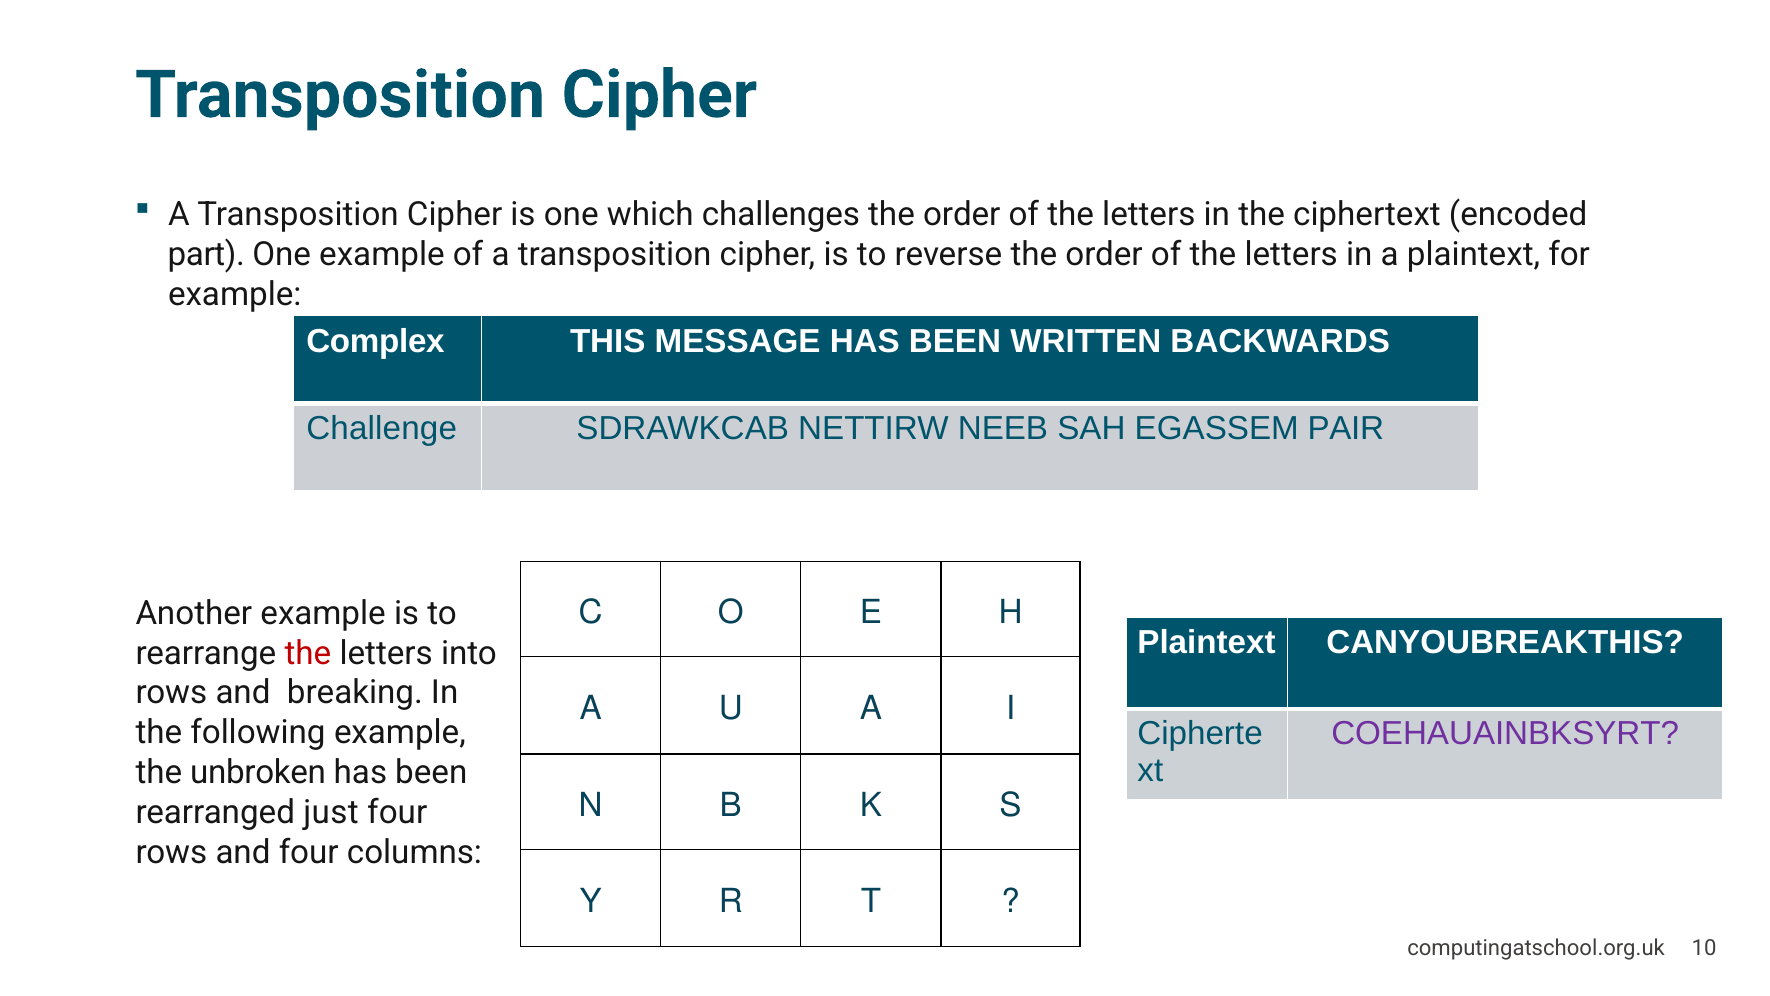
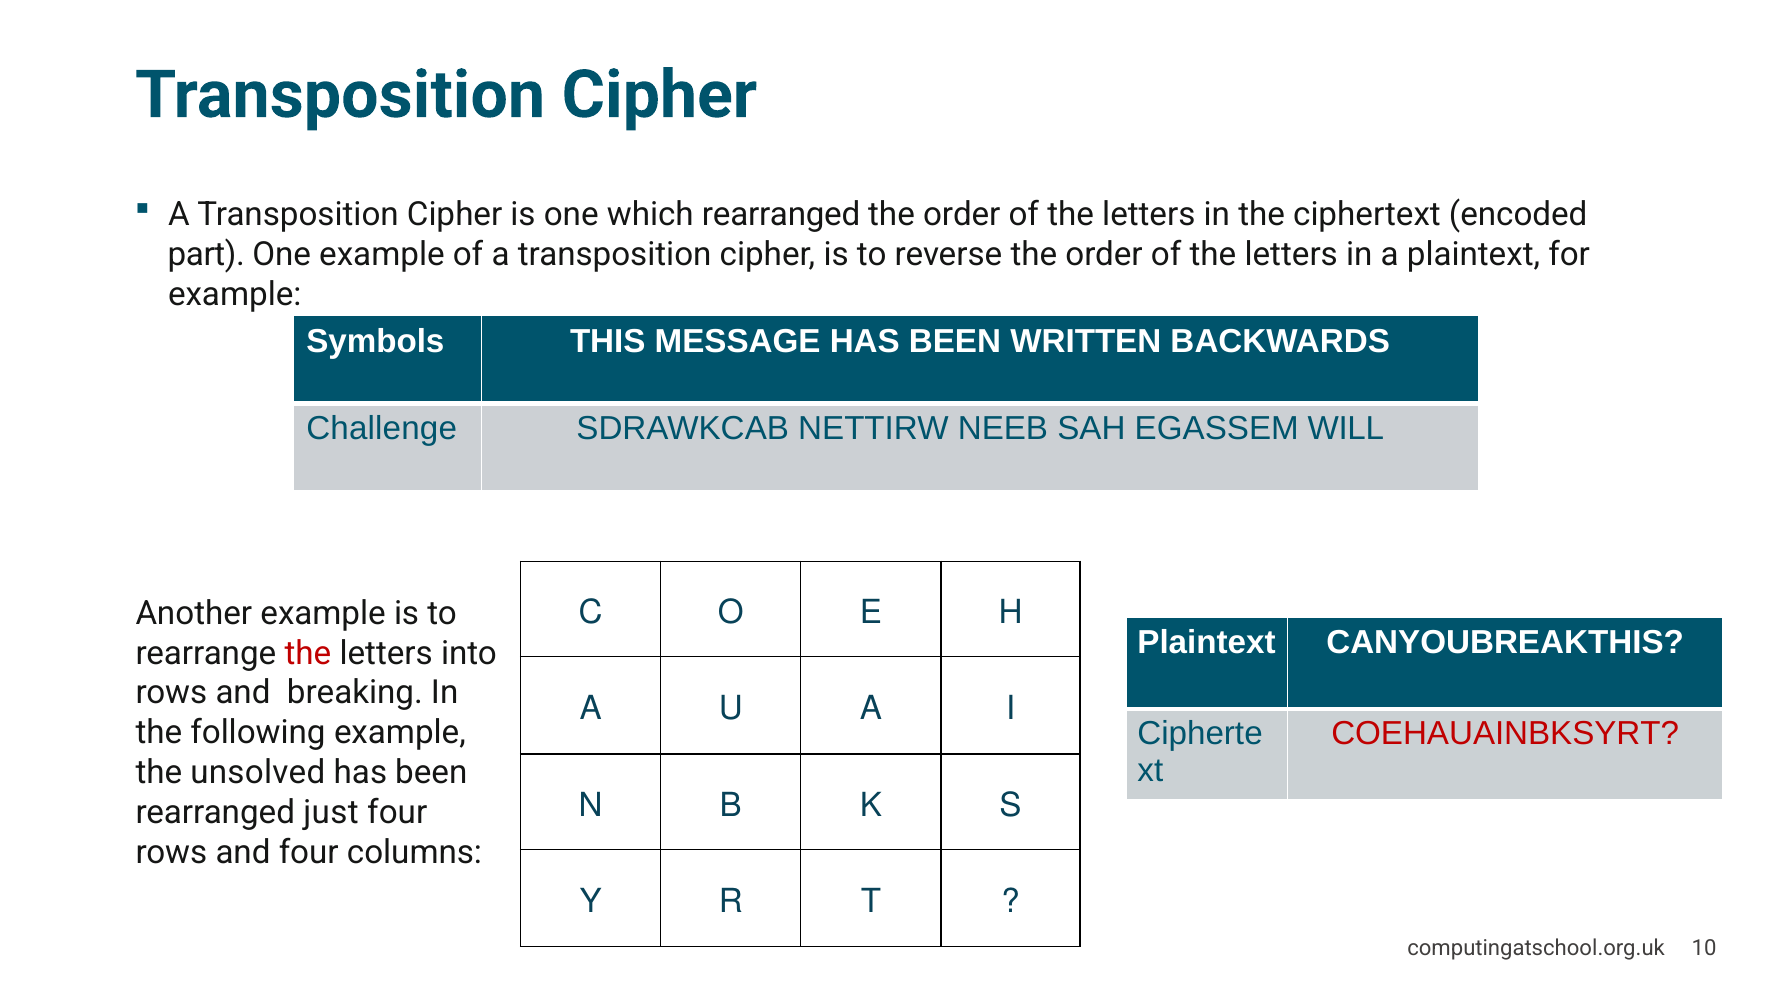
which challenges: challenges -> rearranged
Complex: Complex -> Symbols
PAIR: PAIR -> WILL
COEHAUAINBKSYRT colour: purple -> red
unbroken: unbroken -> unsolved
